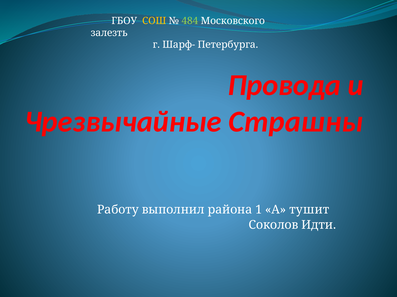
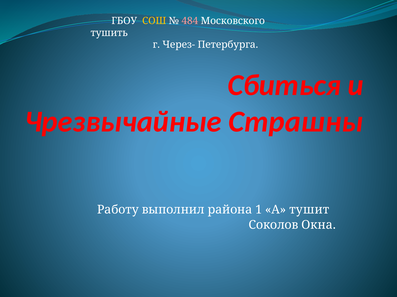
484 colour: light green -> pink
залезть: залезть -> тушить
Шарф-: Шарф- -> Через-
Провода: Провода -> Сбиться
Идти: Идти -> Окна
